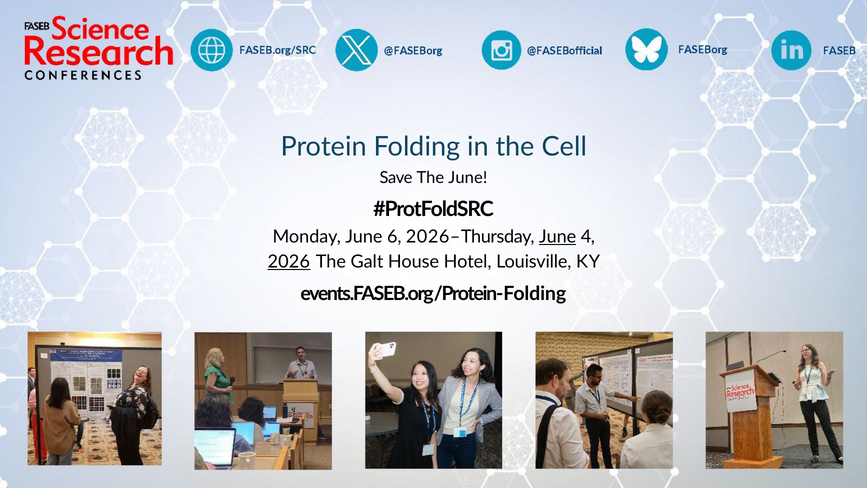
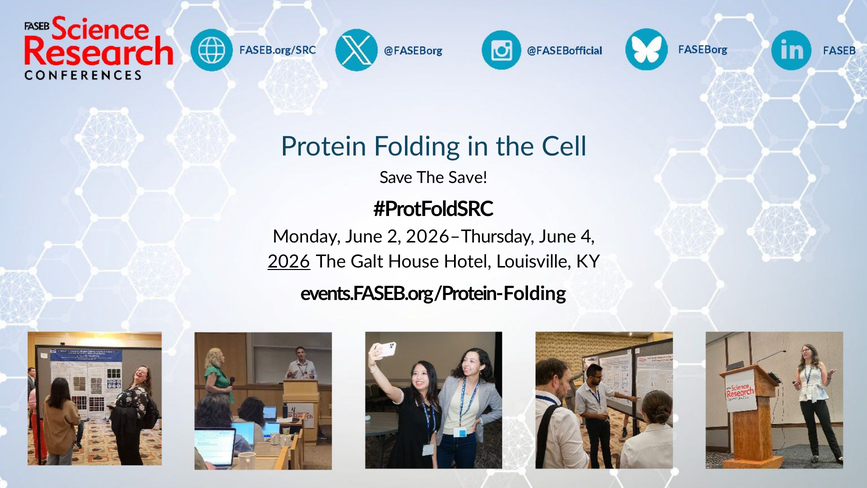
The June: June -> Save
6: 6 -> 2
June at (558, 236) underline: present -> none
